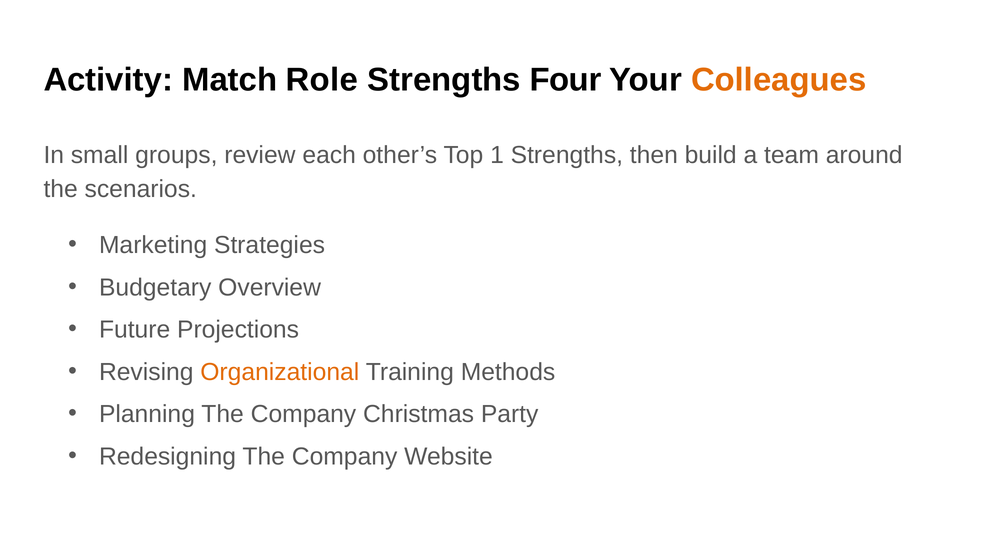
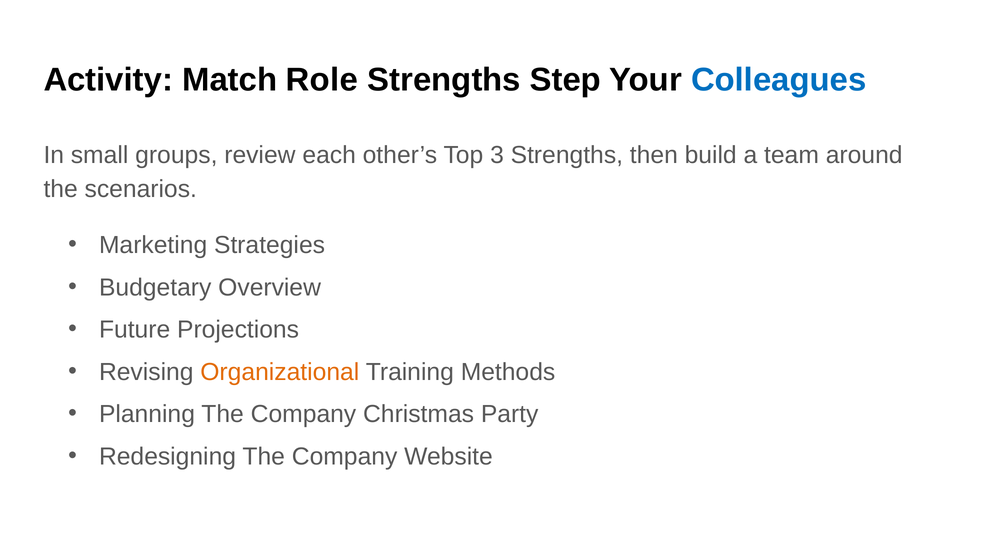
Four: Four -> Step
Colleagues colour: orange -> blue
1: 1 -> 3
